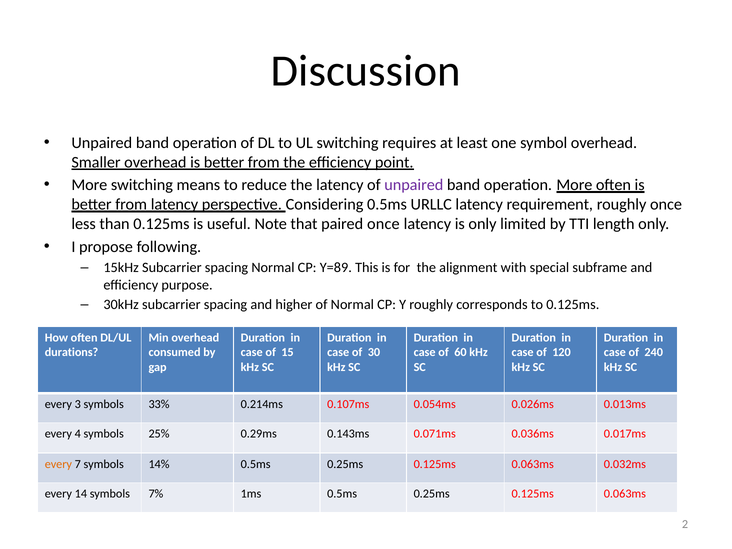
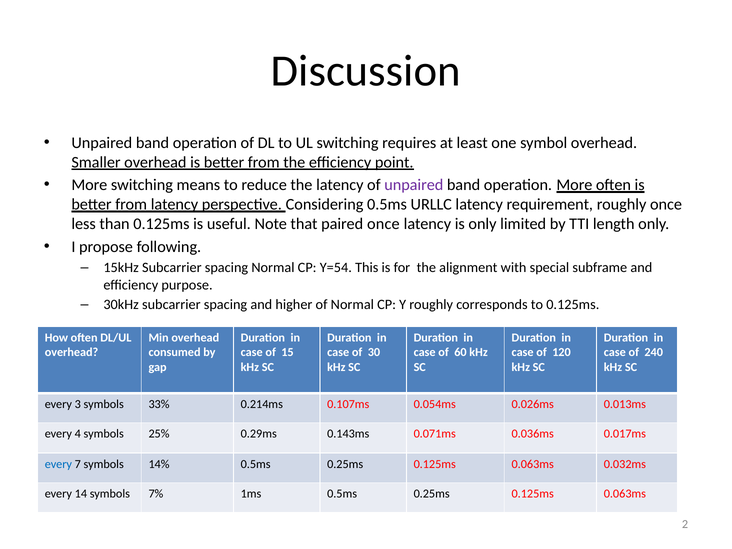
Y=89: Y=89 -> Y=54
durations at (71, 352): durations -> overhead
every at (58, 464) colour: orange -> blue
